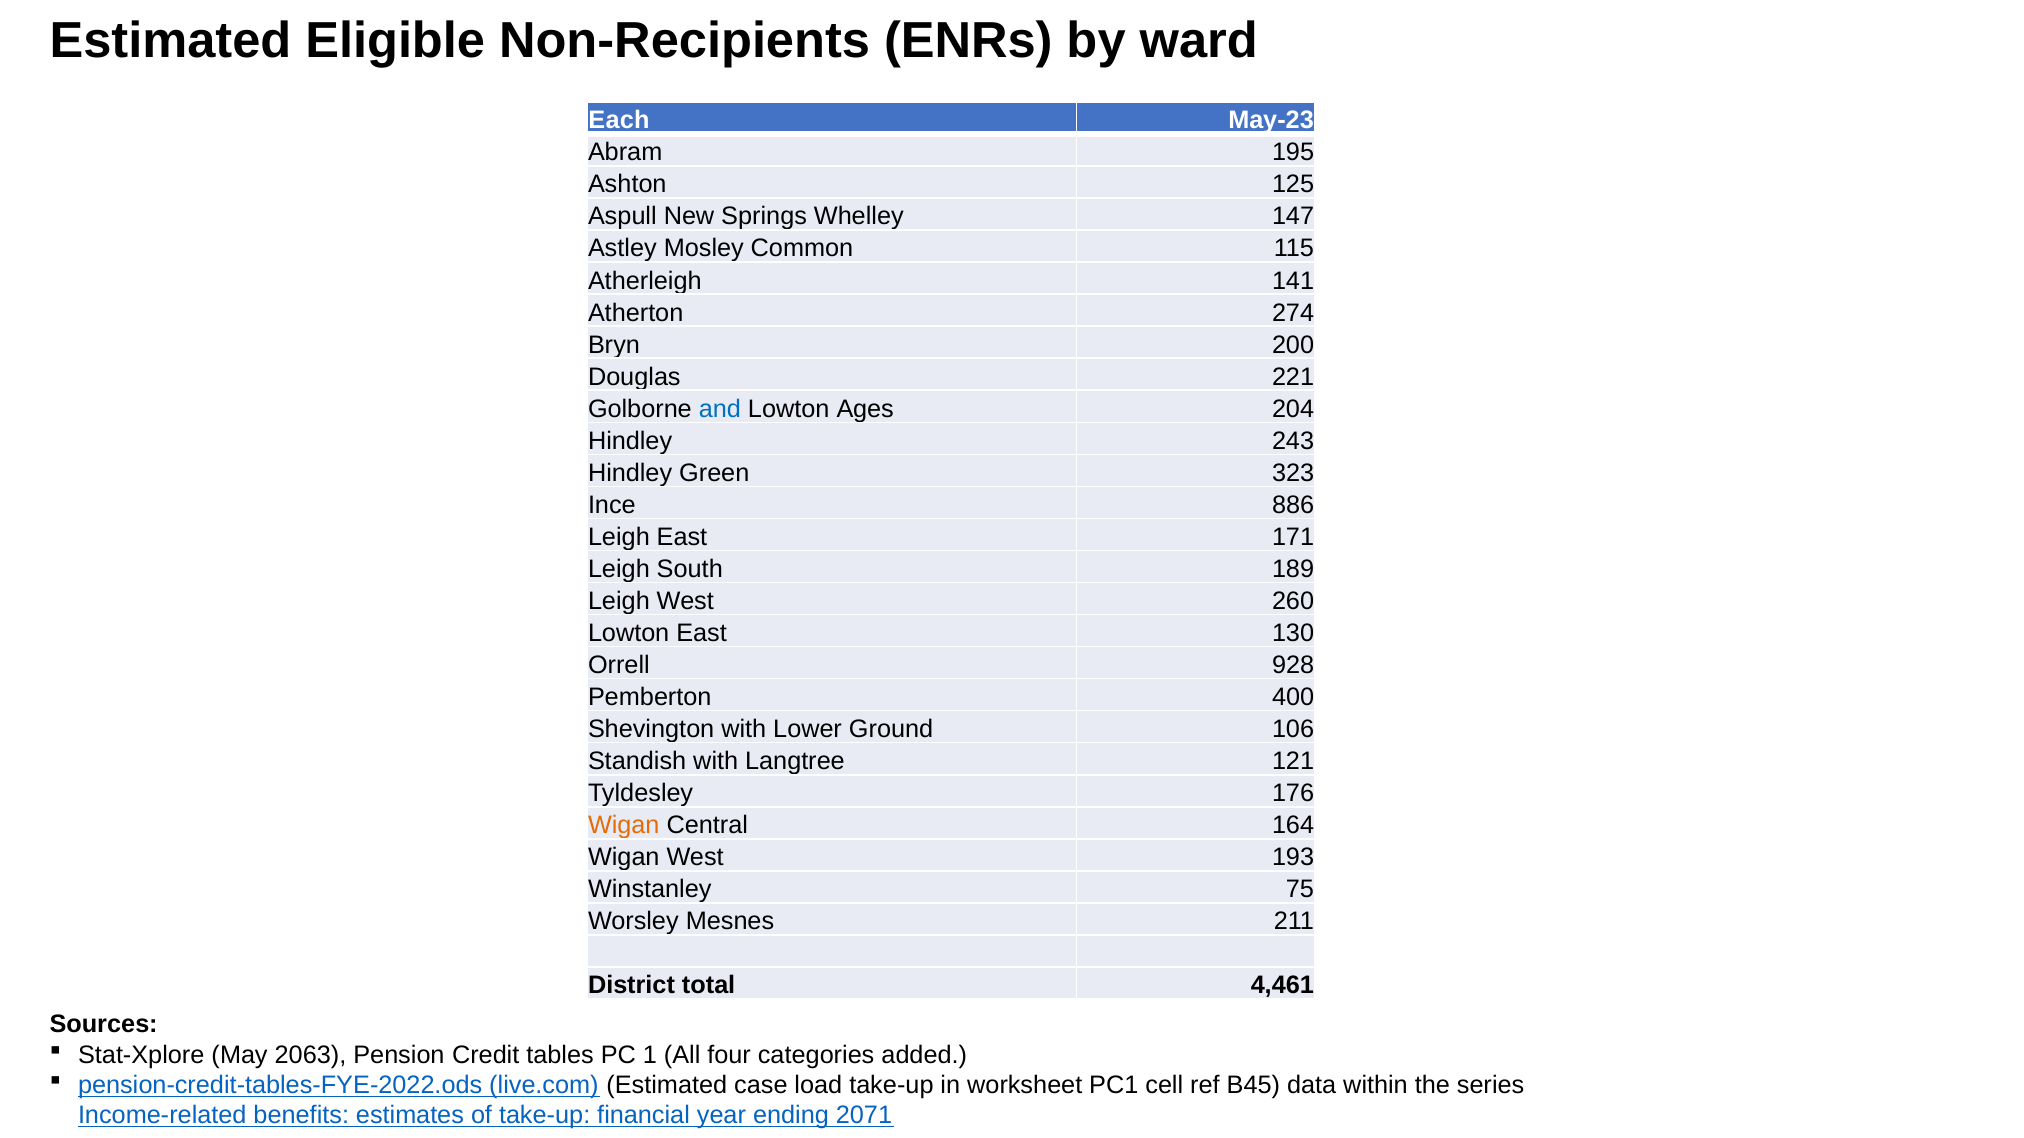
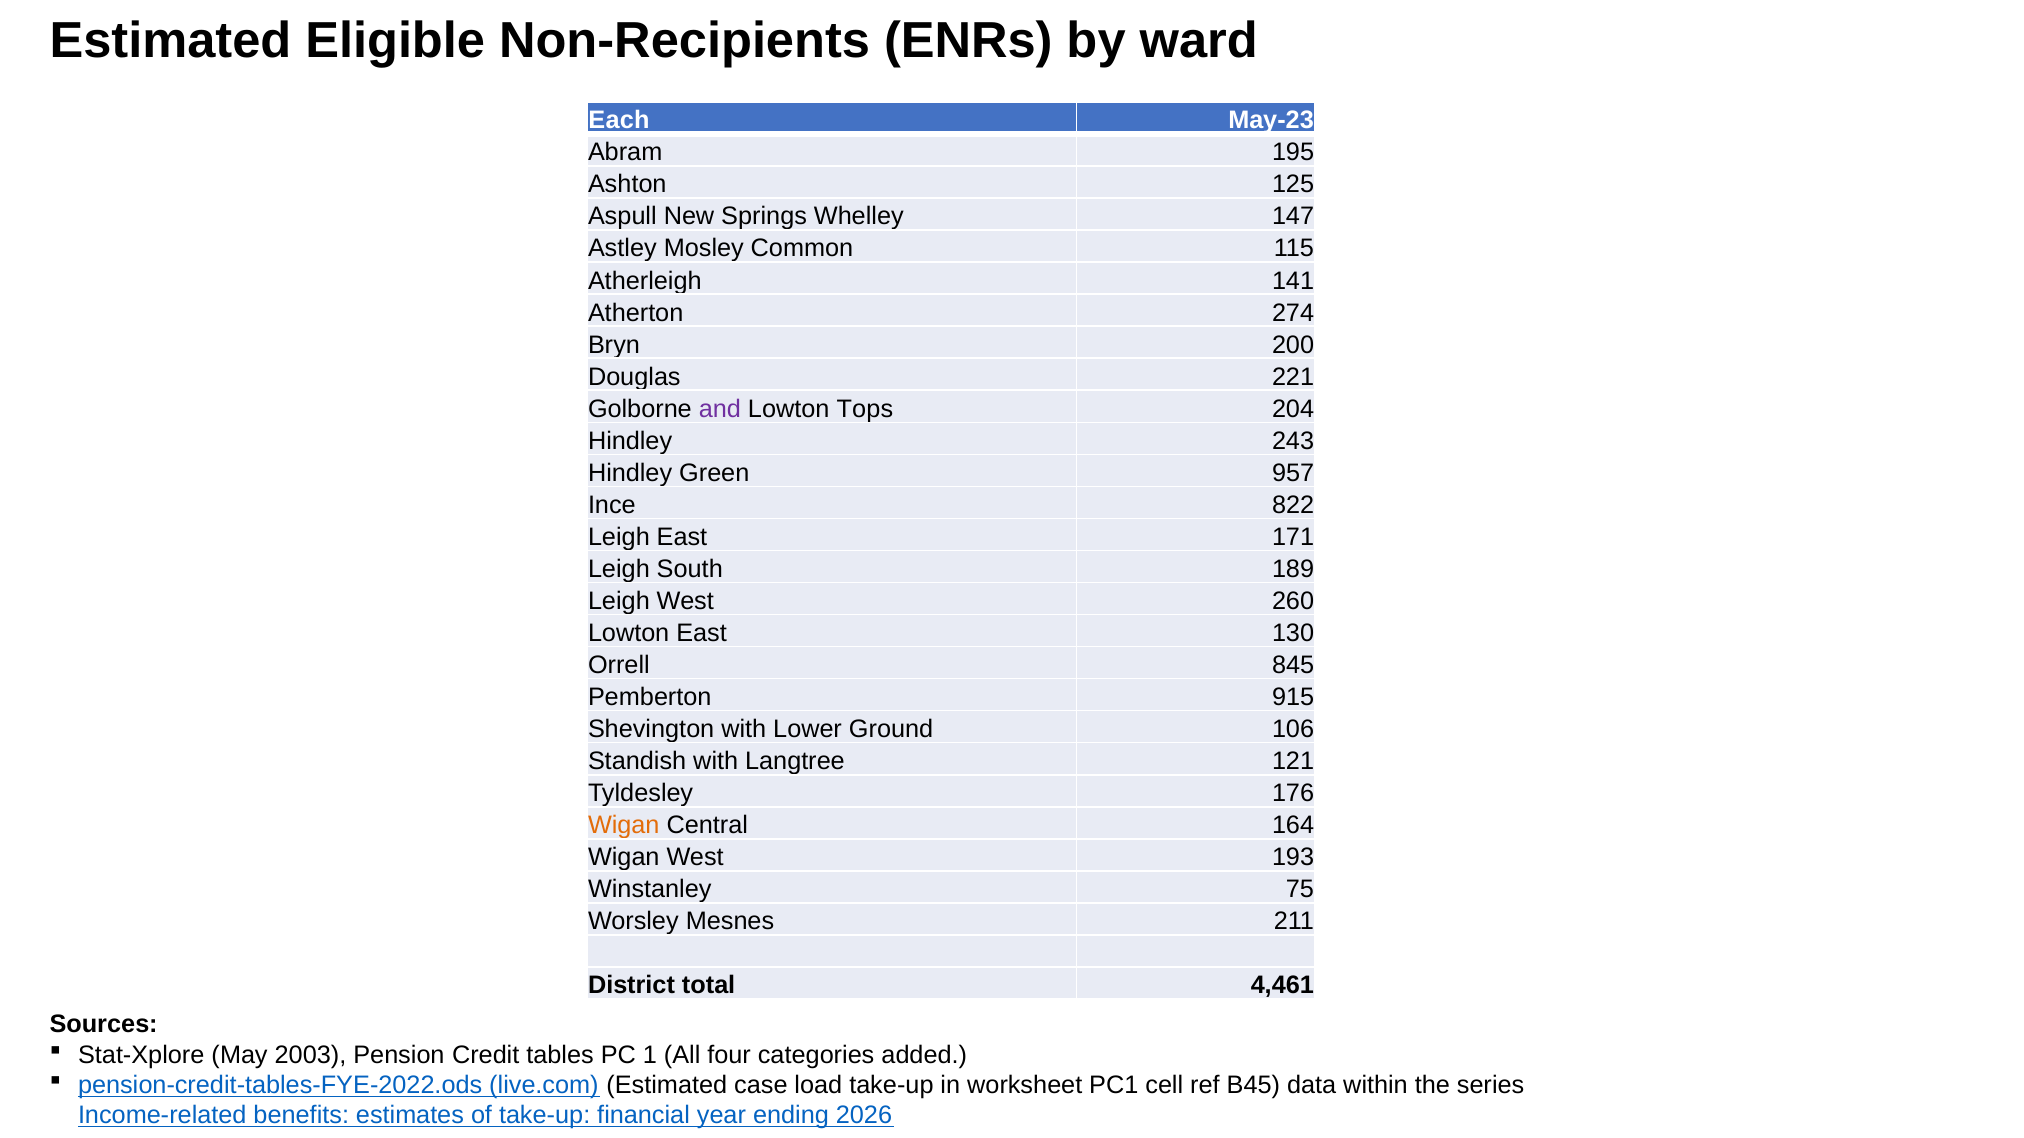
and colour: blue -> purple
Ages: Ages -> Tops
323: 323 -> 957
886: 886 -> 822
928: 928 -> 845
400: 400 -> 915
2063: 2063 -> 2003
2071: 2071 -> 2026
